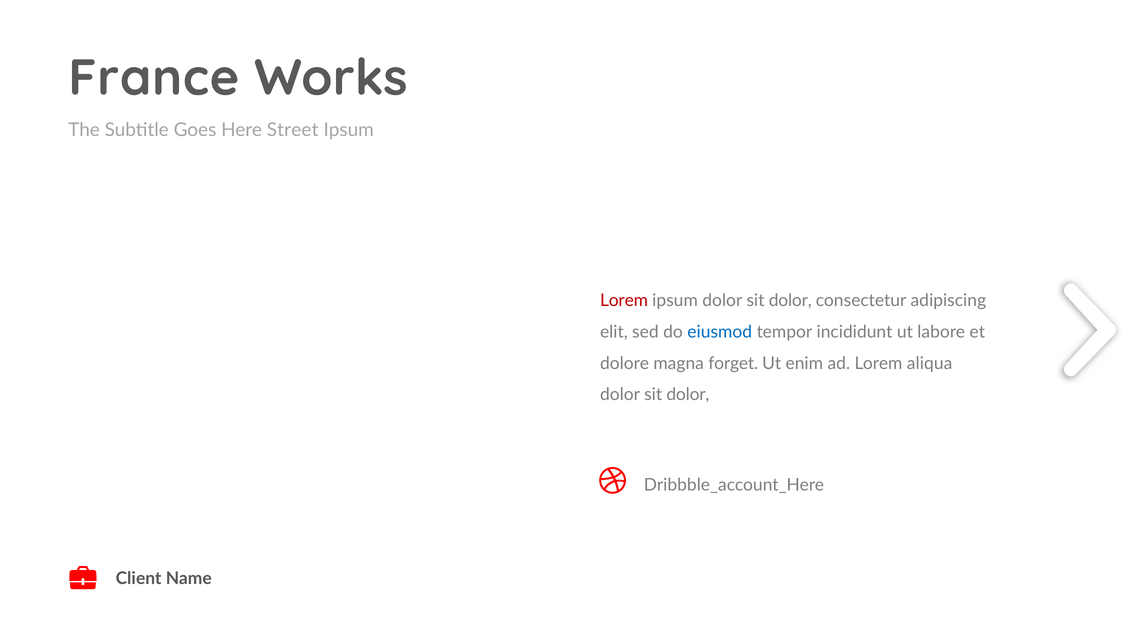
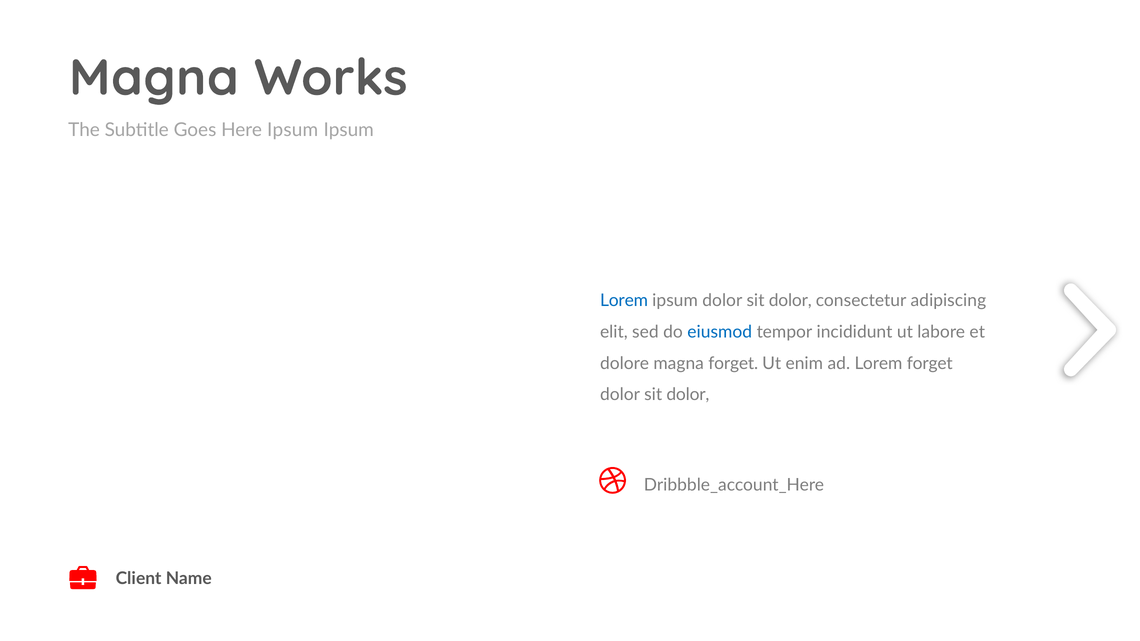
France at (154, 78): France -> Magna
Here Street: Street -> Ipsum
Lorem at (624, 301) colour: red -> blue
Lorem aliqua: aliqua -> forget
